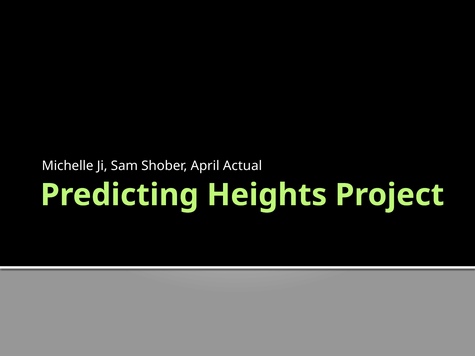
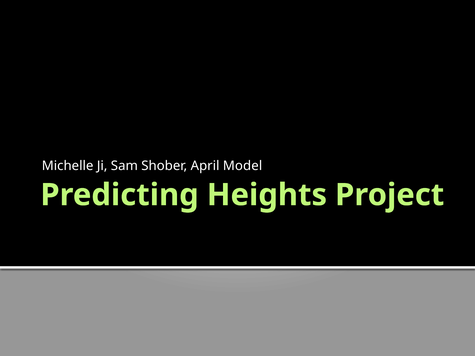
Actual: Actual -> Model
